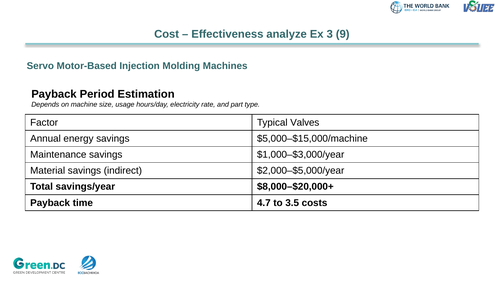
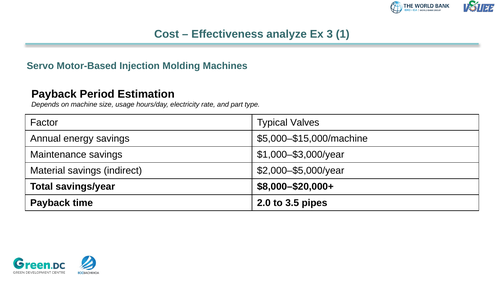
9: 9 -> 1
4.7: 4.7 -> 2.0
costs: costs -> pipes
